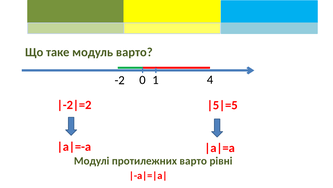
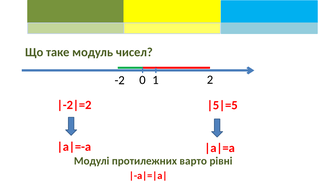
модуль варто: варто -> чисел
4: 4 -> 2
